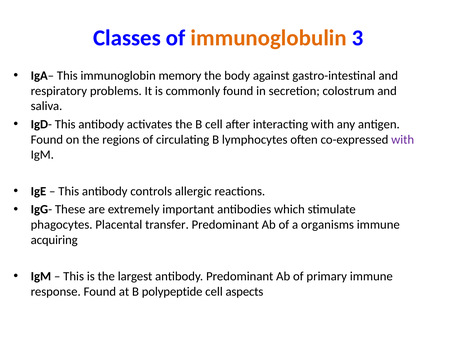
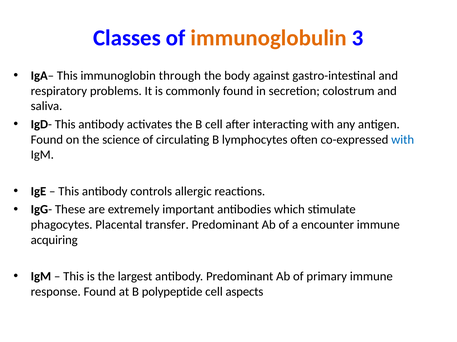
memory: memory -> through
regions: regions -> science
with at (403, 140) colour: purple -> blue
organisms: organisms -> encounter
